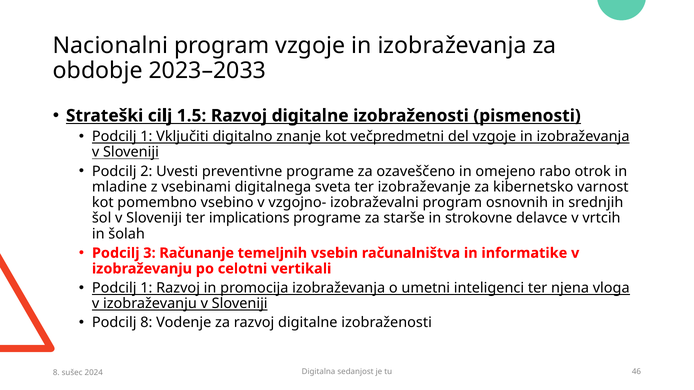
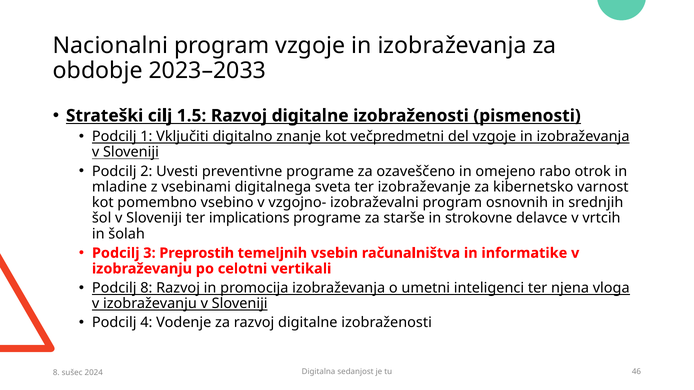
Računanje: Računanje -> Preprostih
1 at (146, 288): 1 -> 8
Podcilj 8: 8 -> 4
